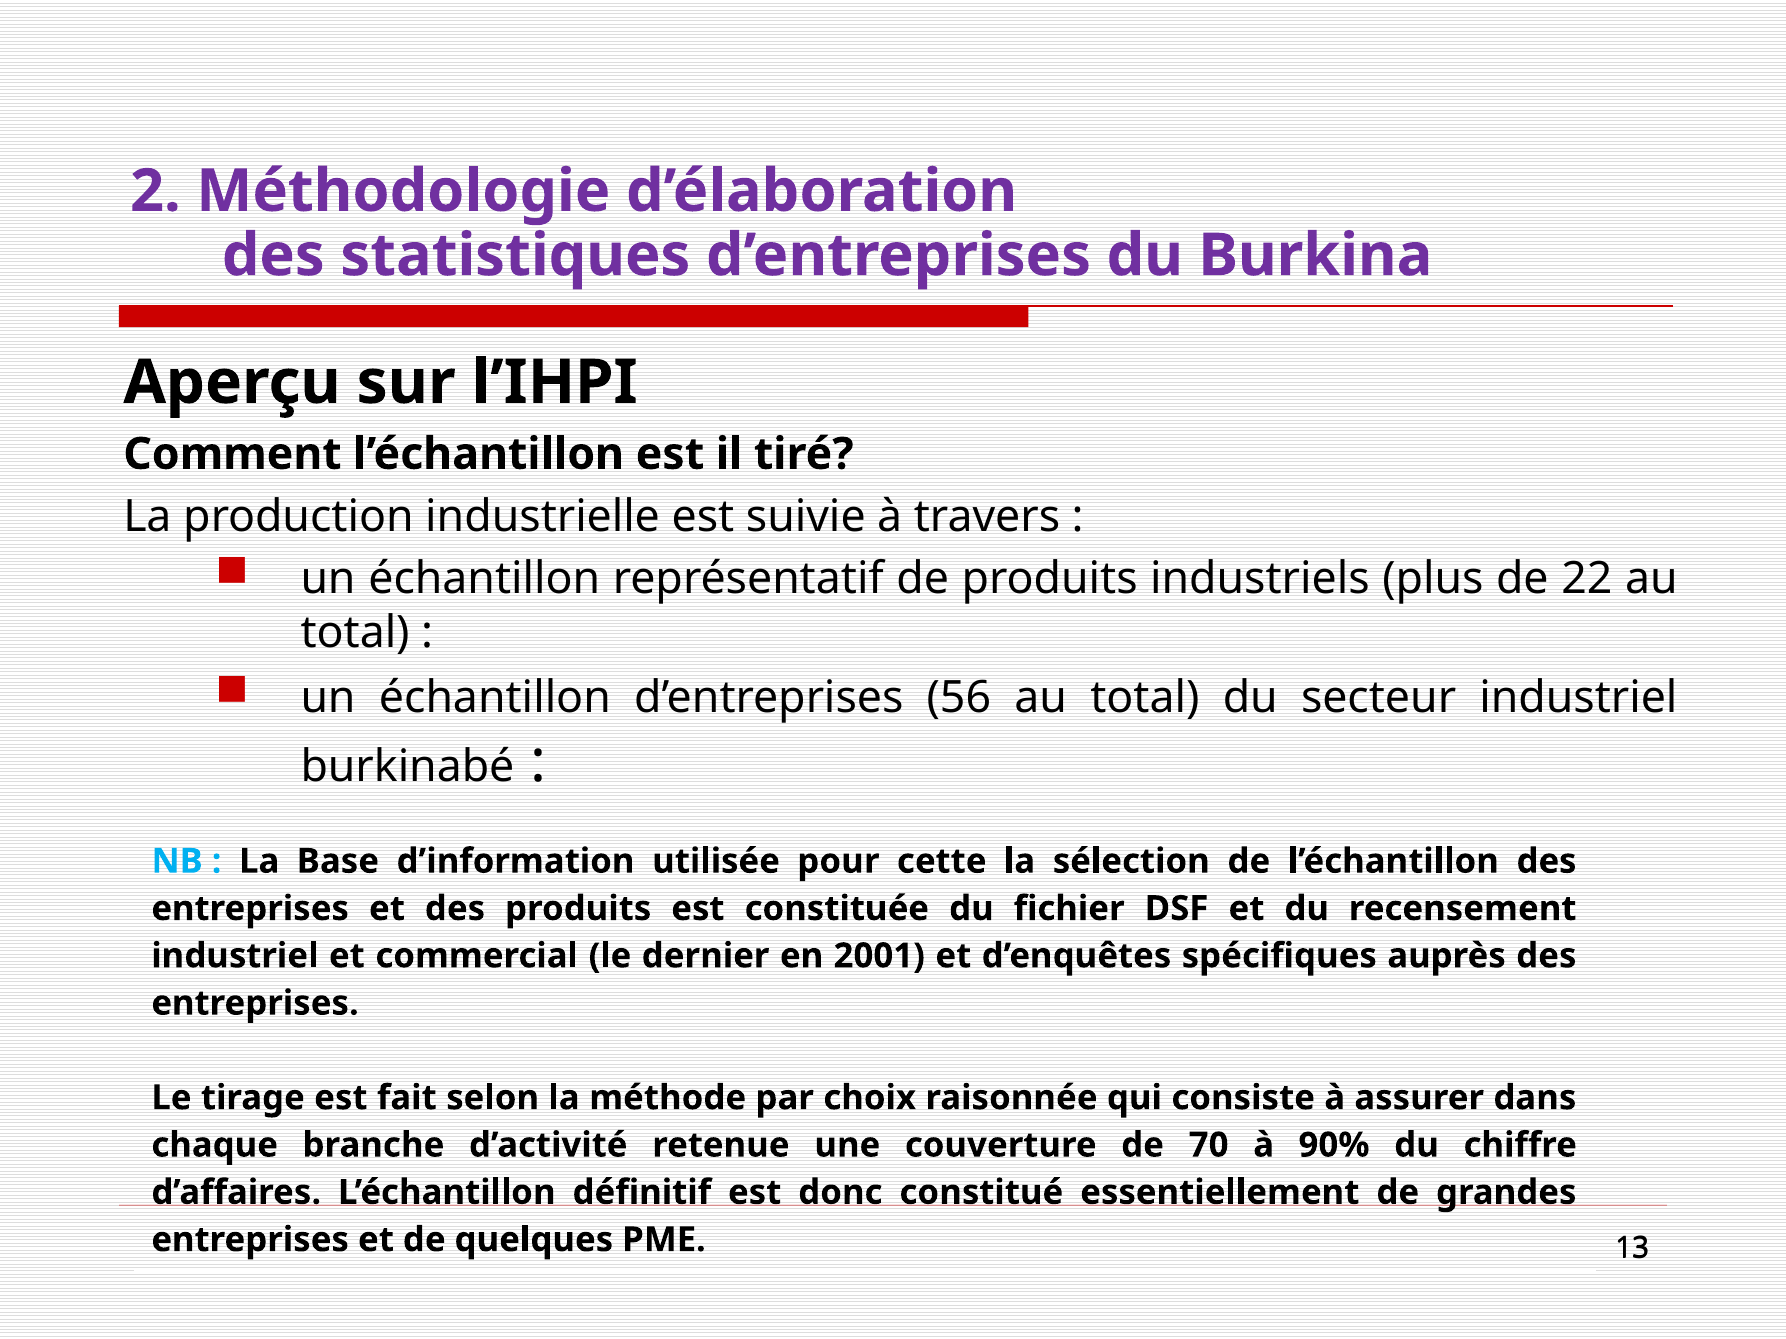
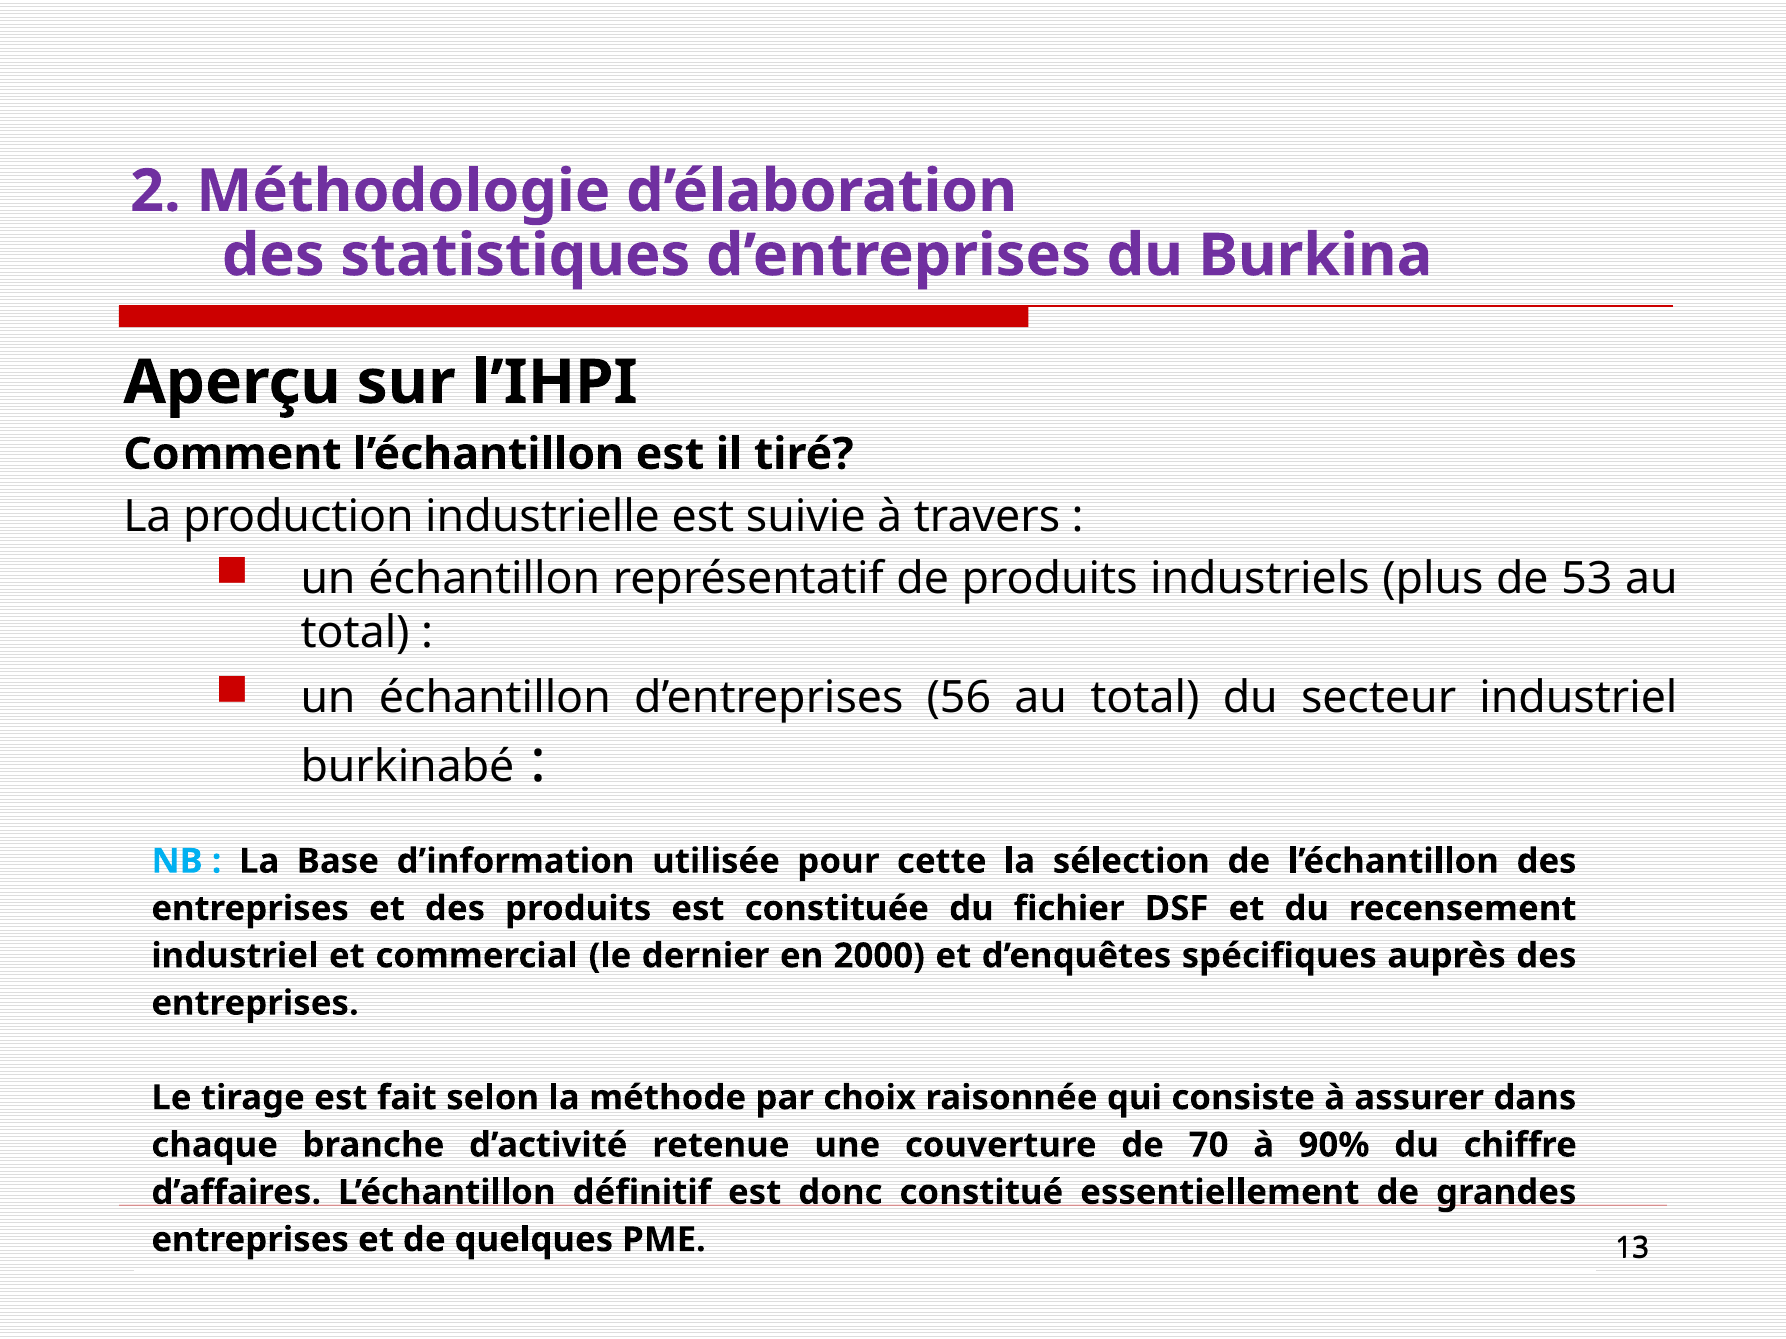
22: 22 -> 53
2001: 2001 -> 2000
